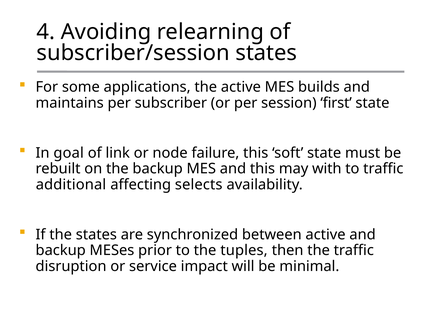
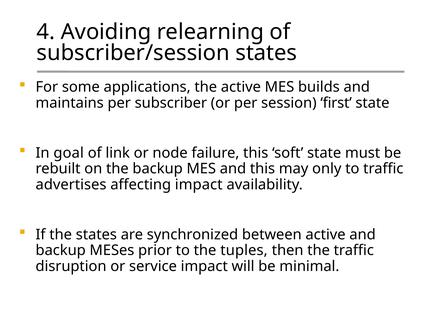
with: with -> only
additional: additional -> advertises
affecting selects: selects -> impact
